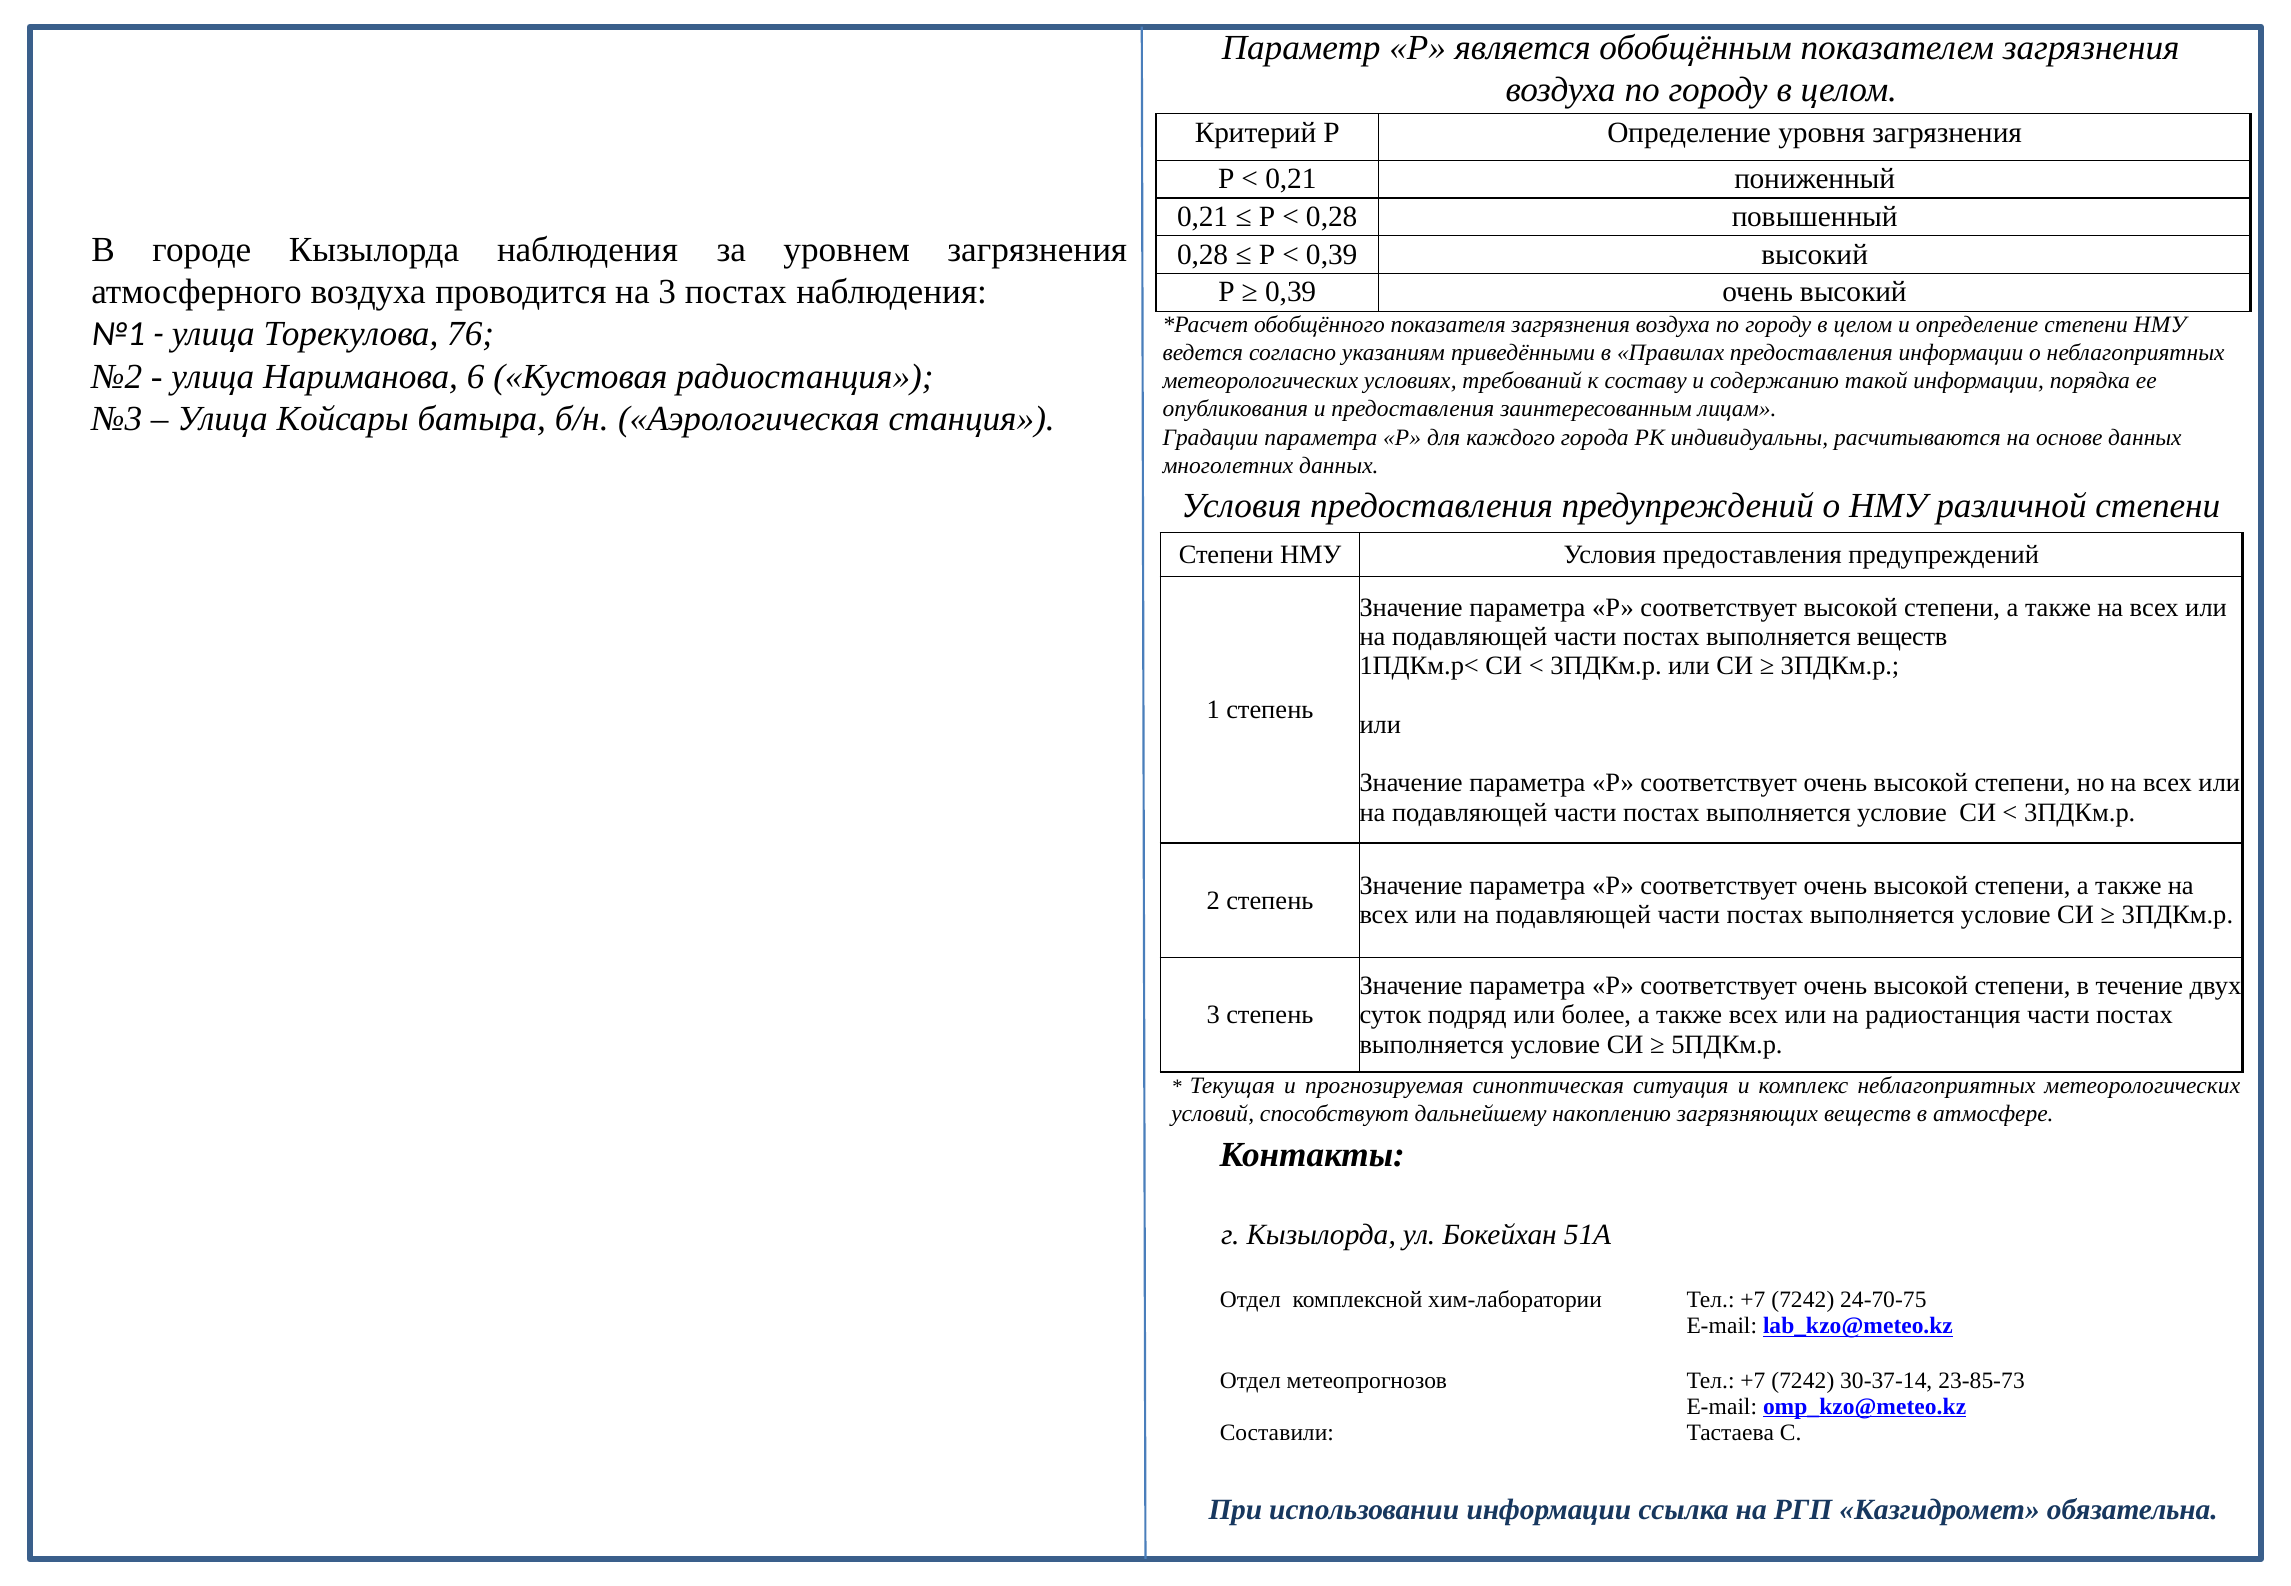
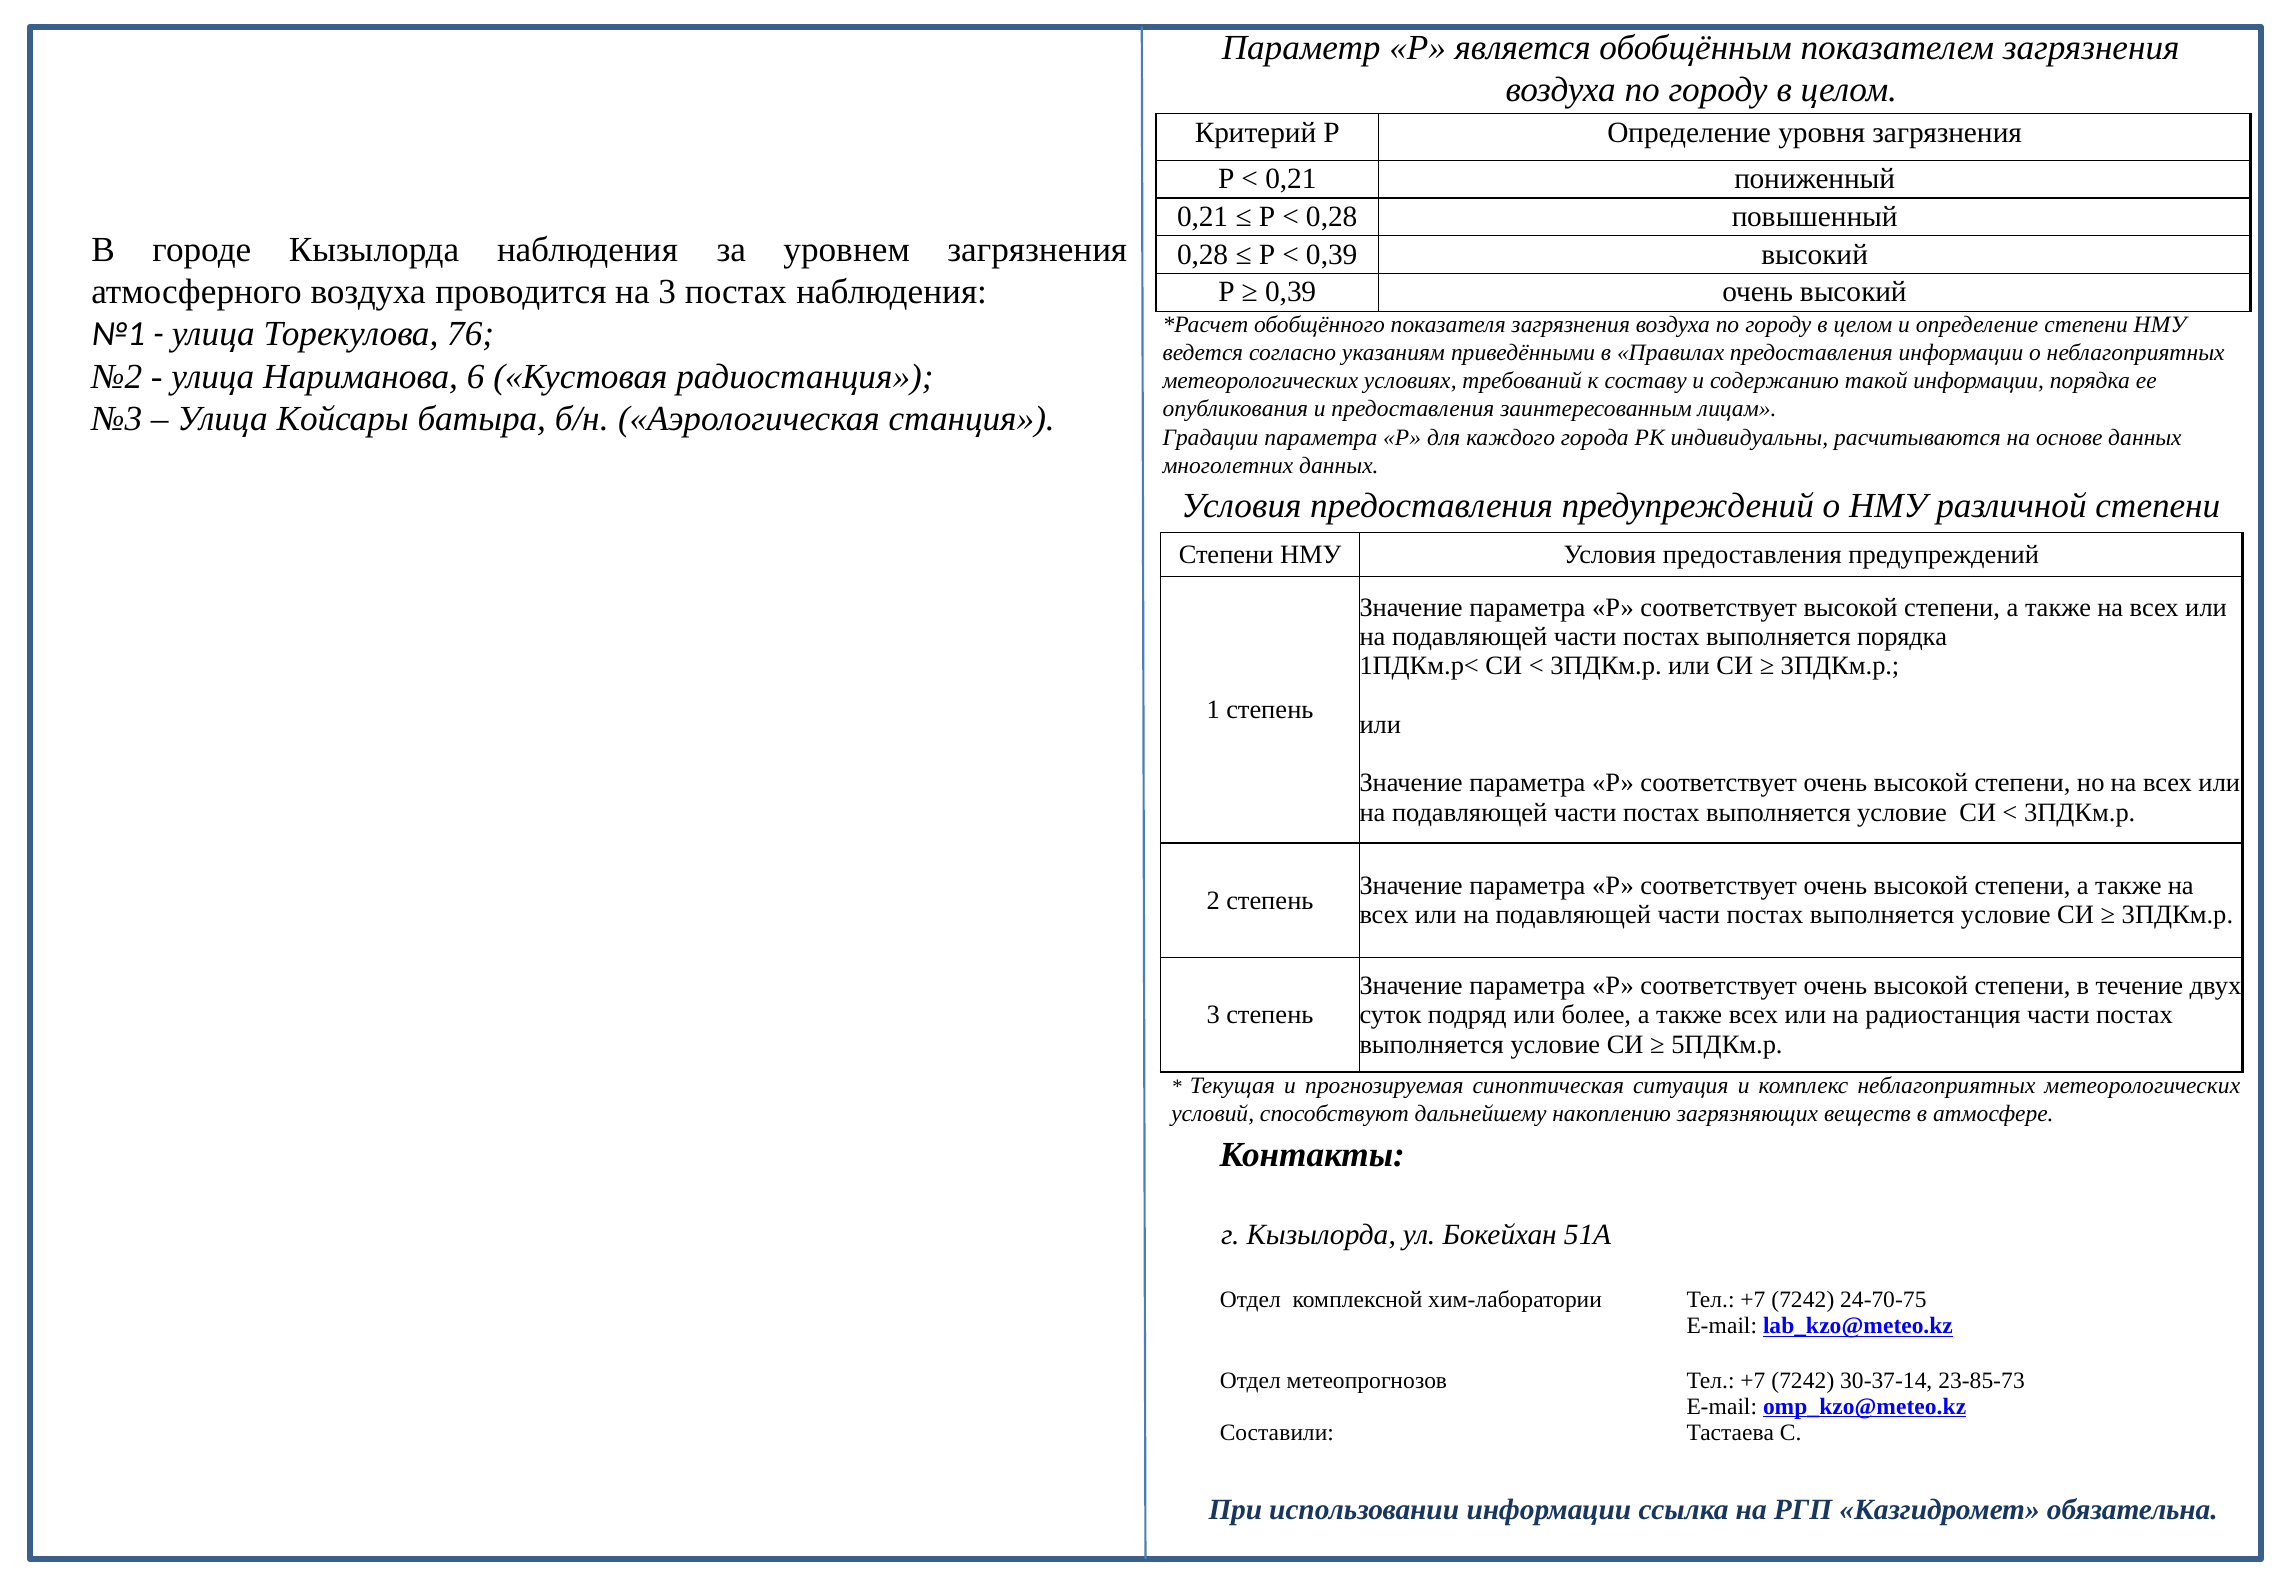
выполняется веществ: веществ -> порядка
